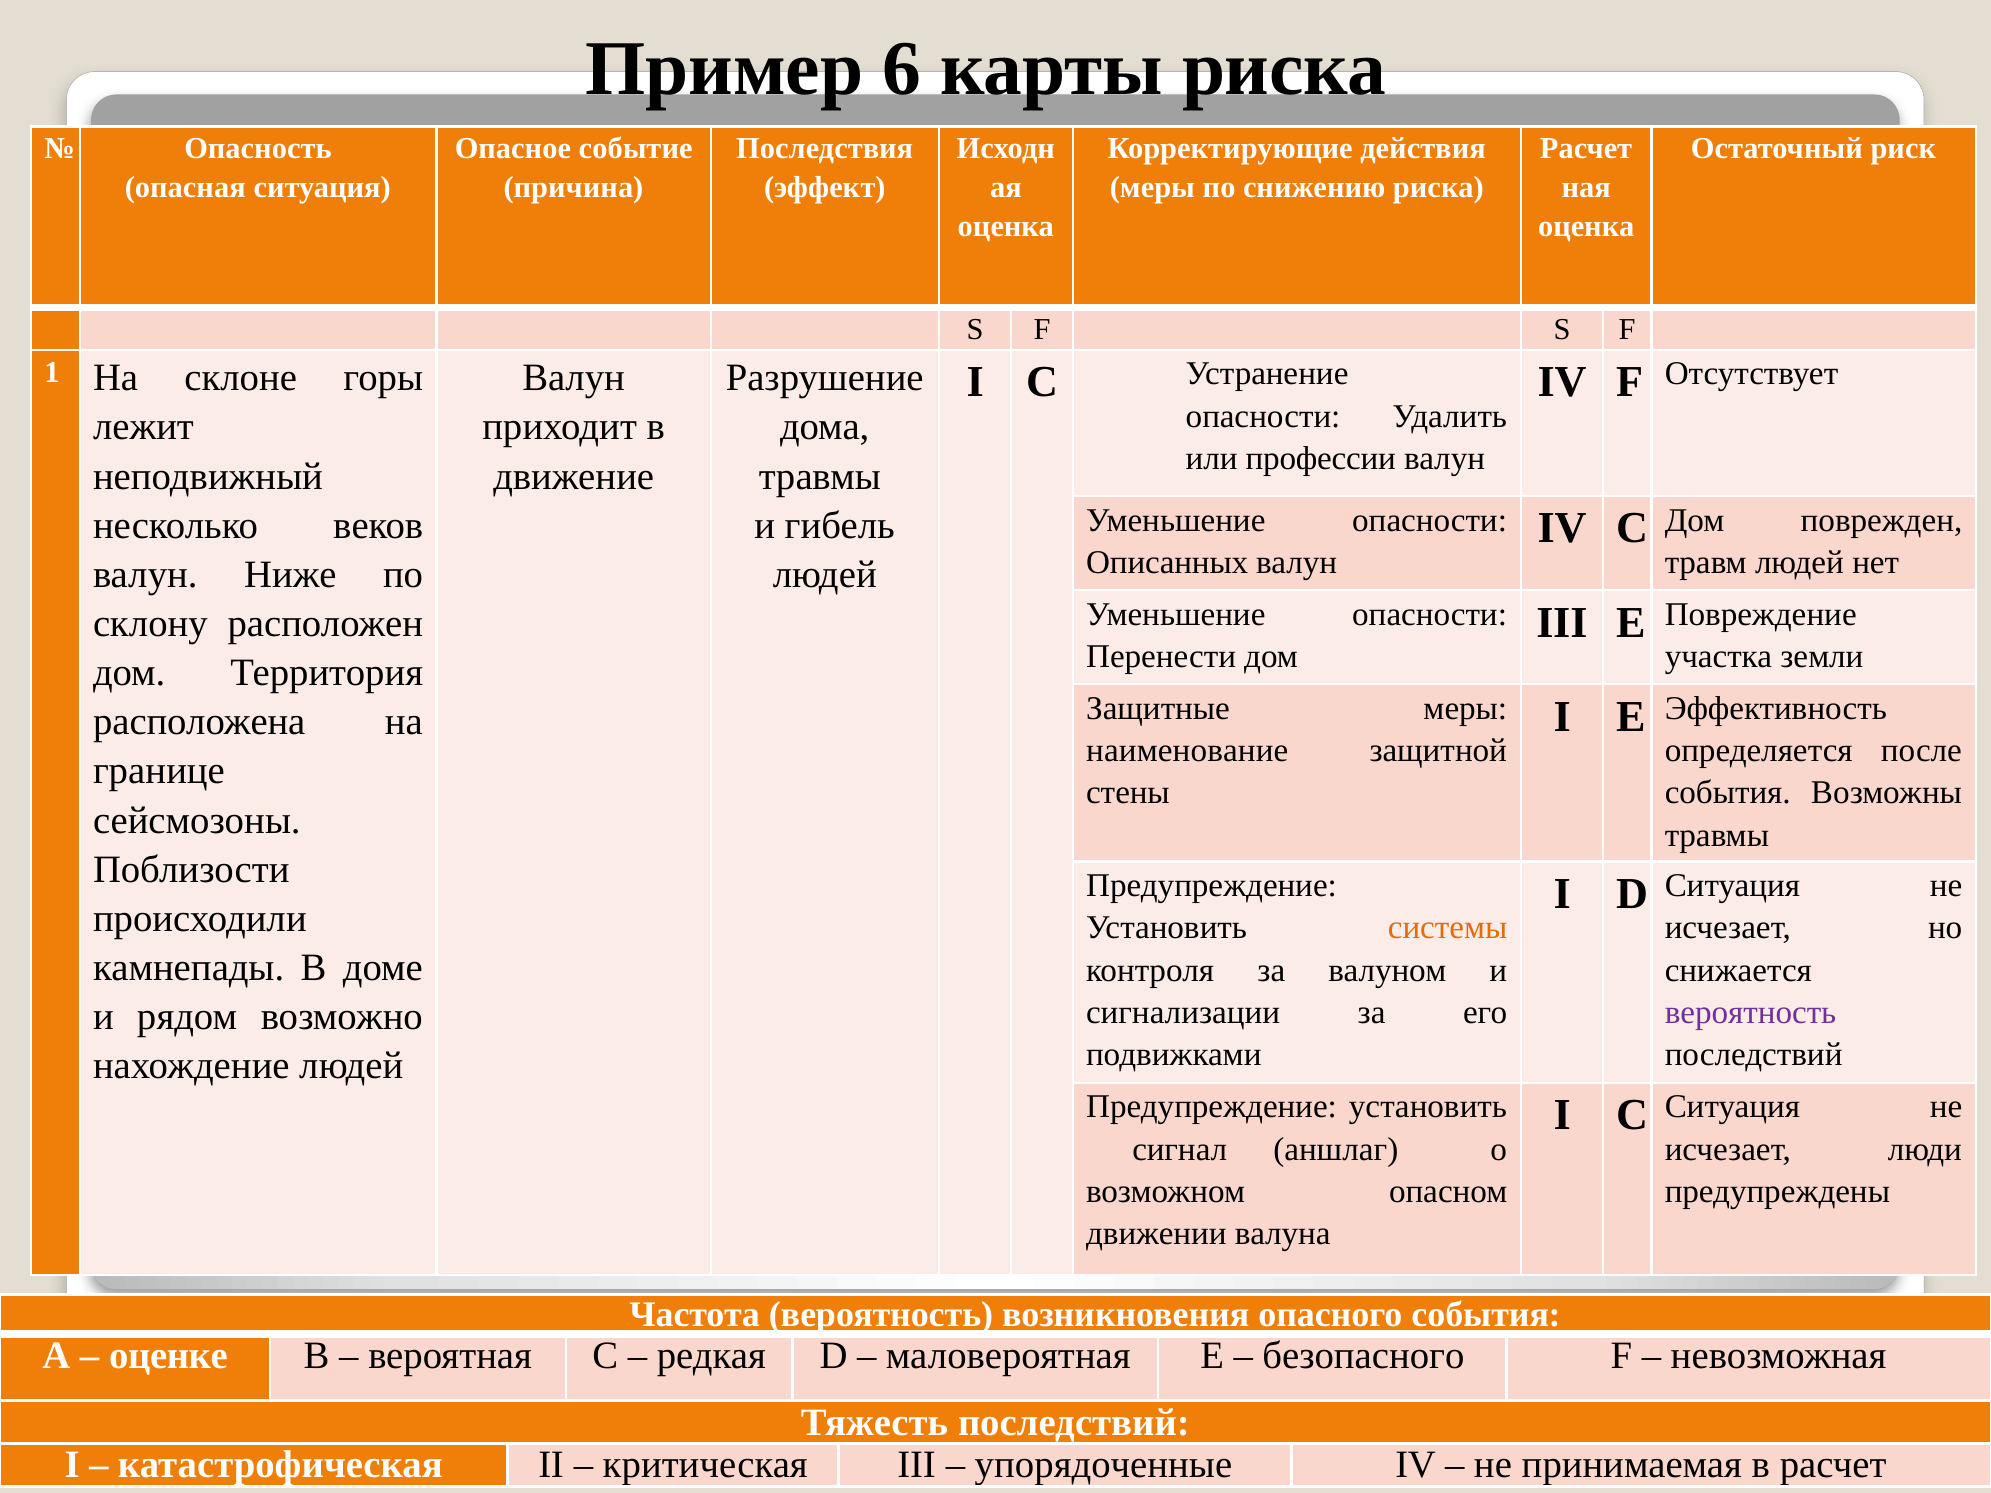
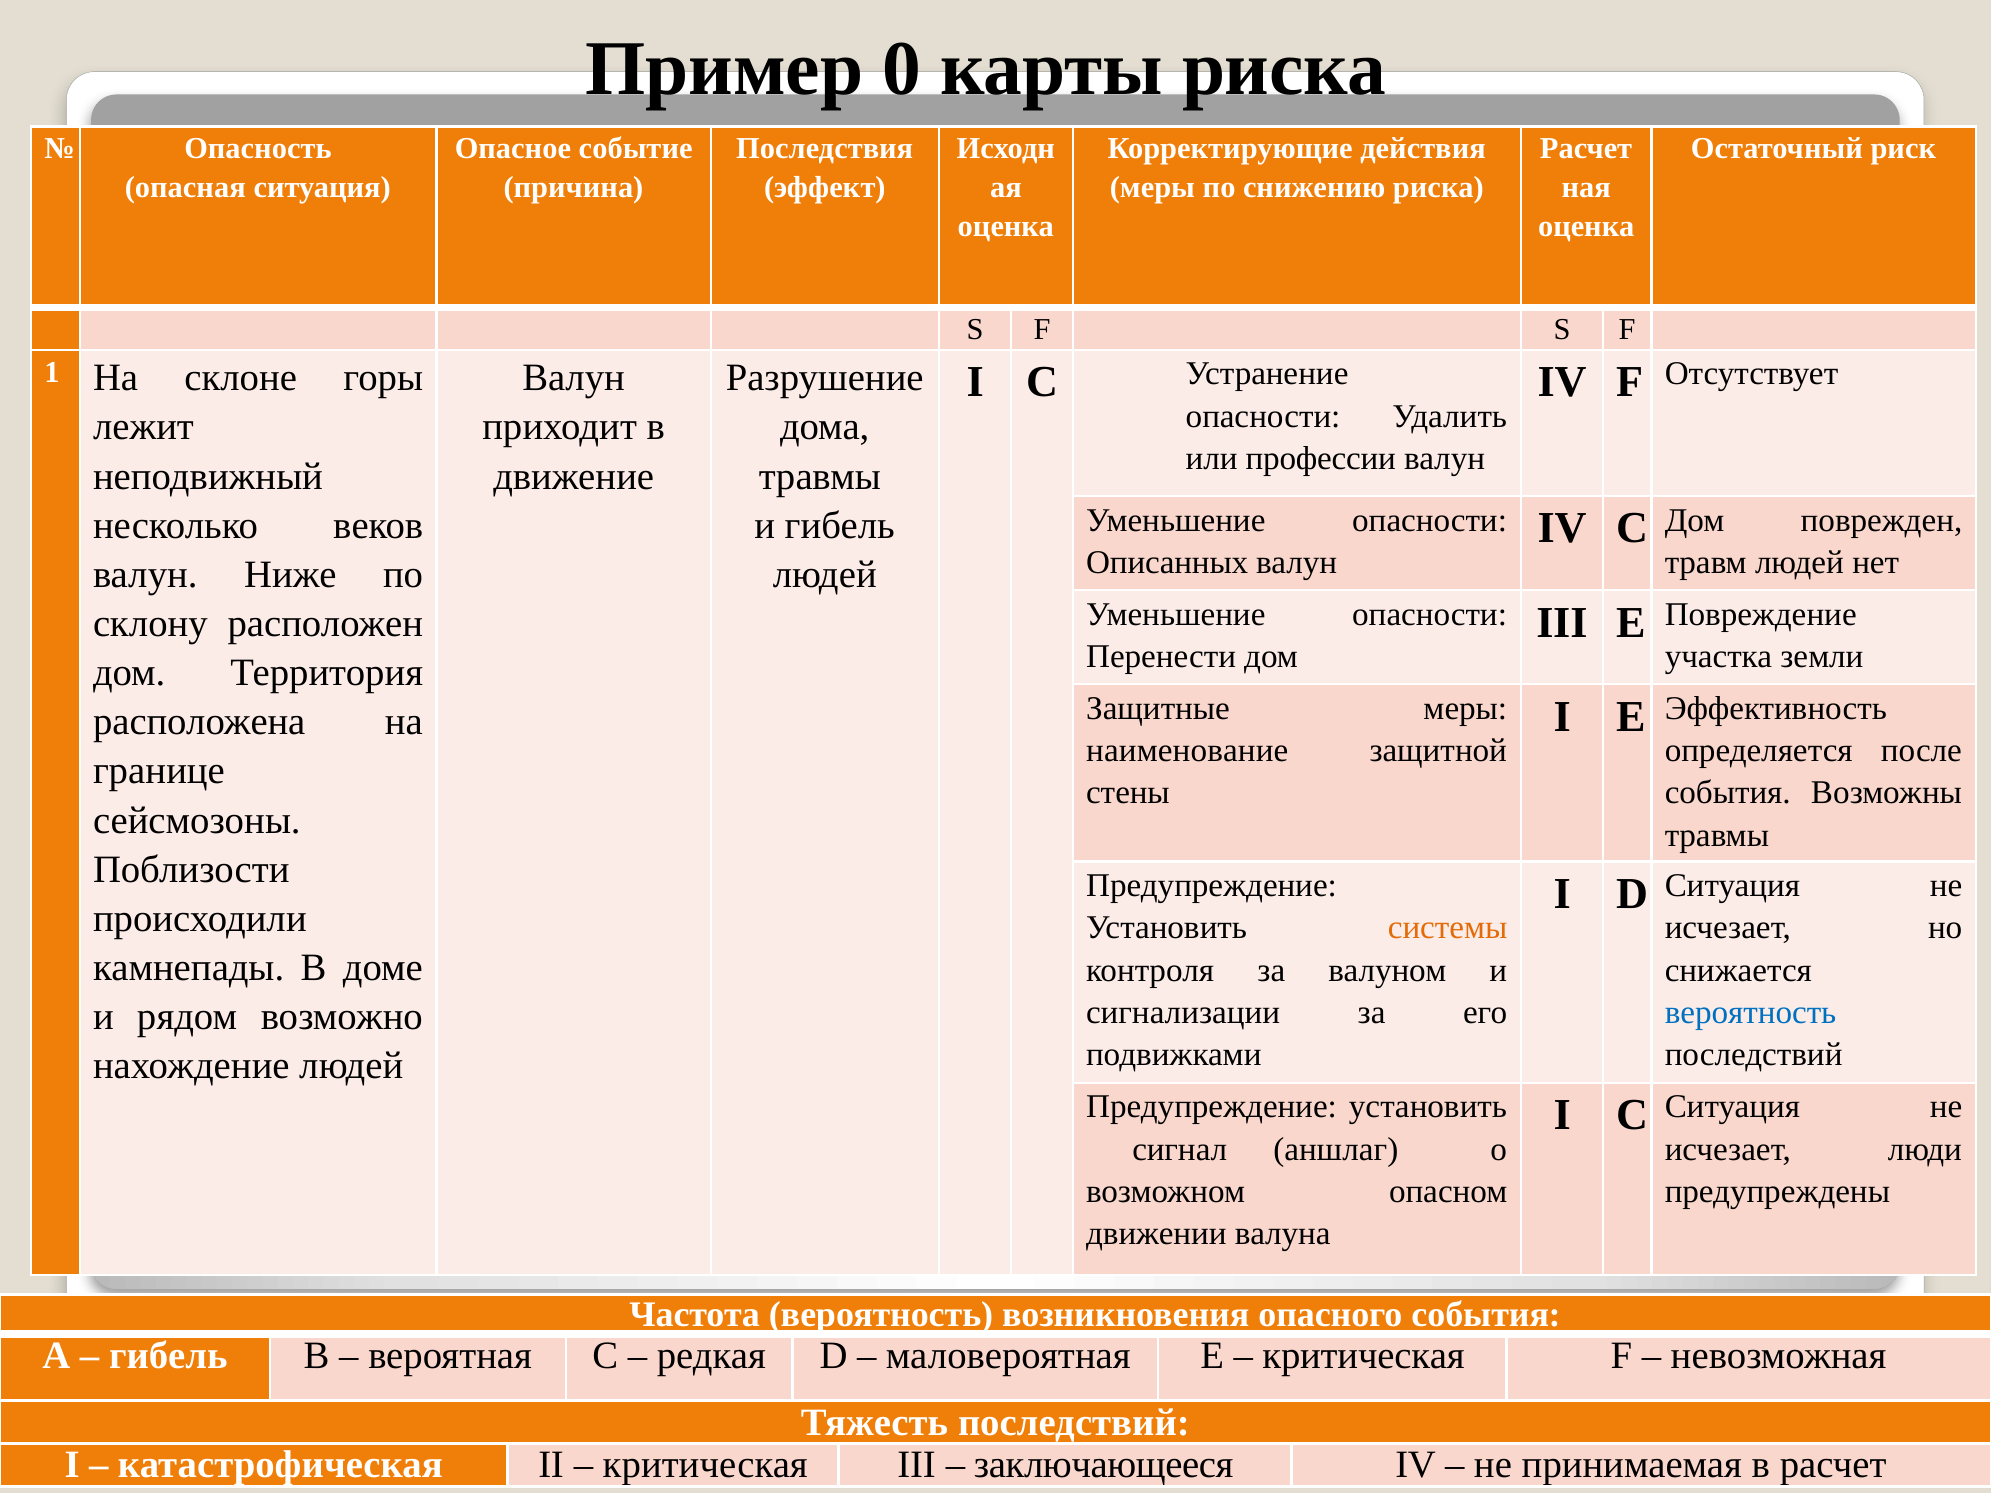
6: 6 -> 0
вероятность at (1751, 1013) colour: purple -> blue
оценке at (168, 1356): оценке -> гибель
безопасного at (1363, 1356): безопасного -> критическая
упорядоченные: упорядоченные -> заключающееся
